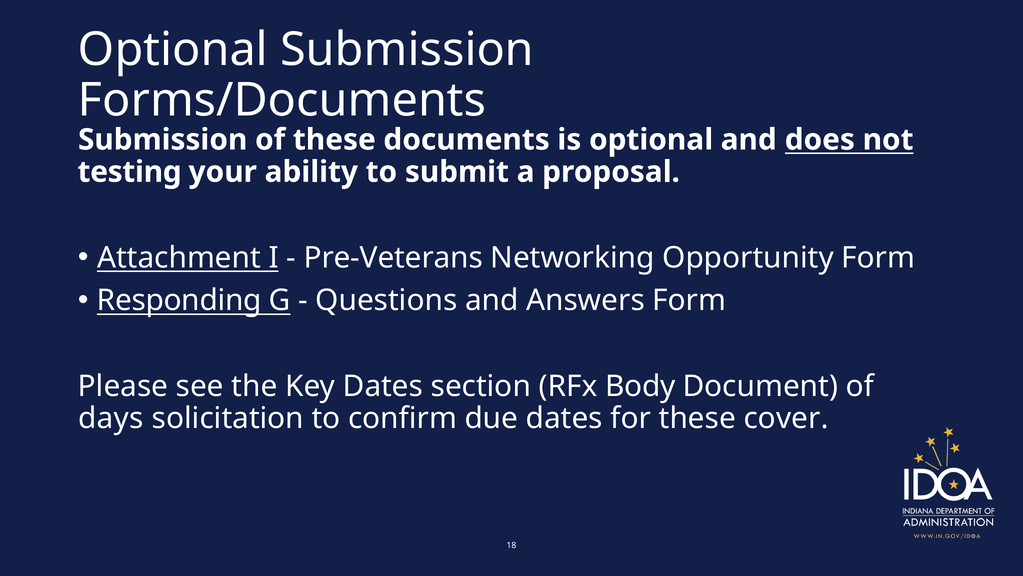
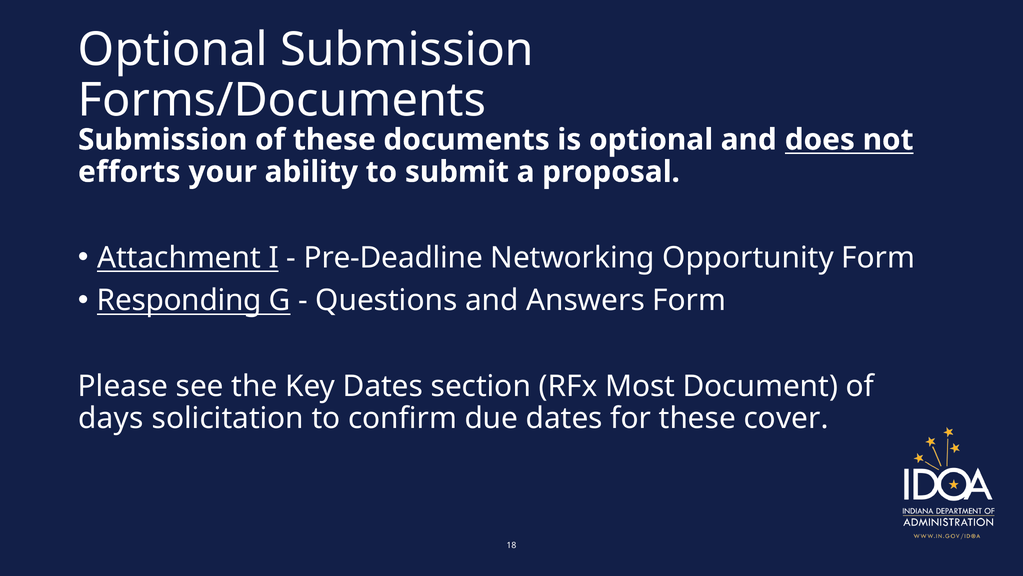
testing: testing -> efforts
Pre-Veterans: Pre-Veterans -> Pre-Deadline
Body: Body -> Most
